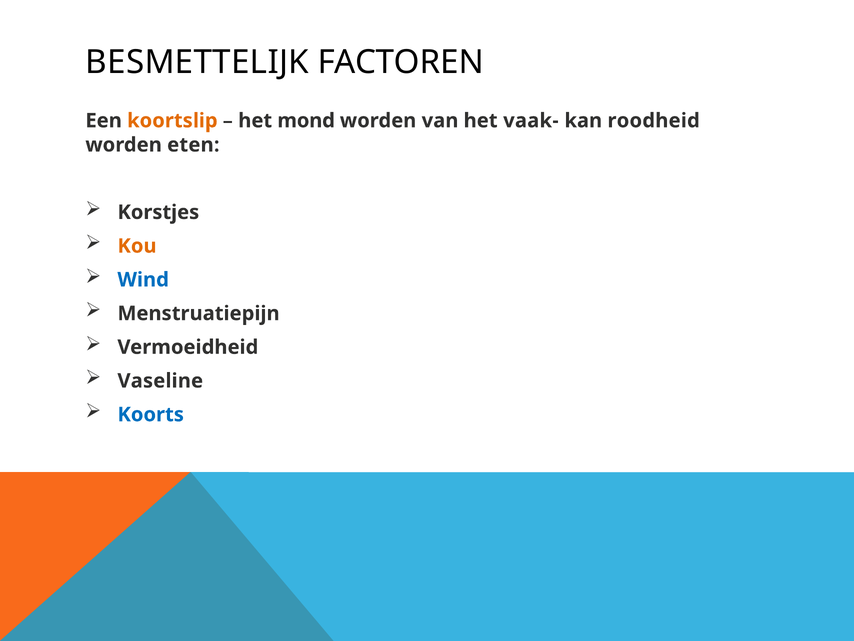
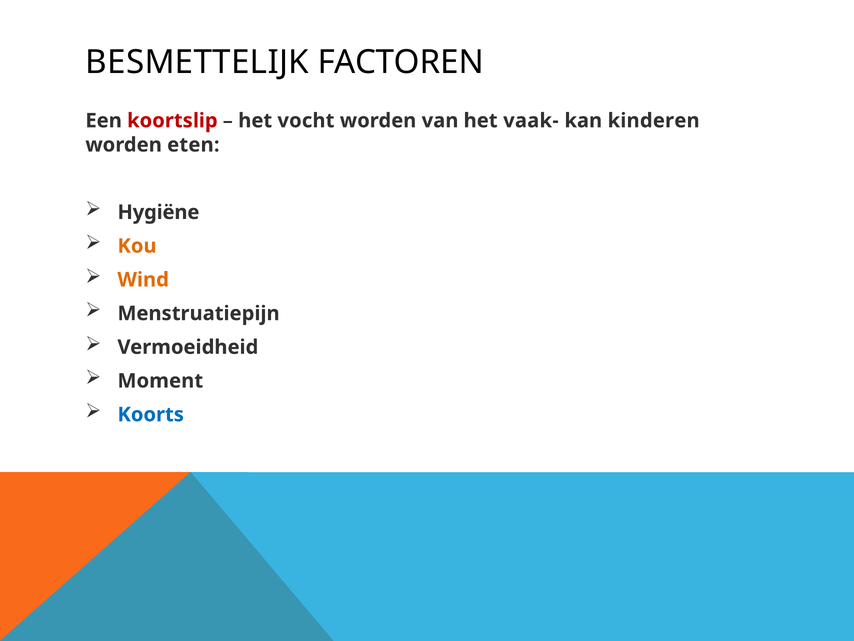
koortslip colour: orange -> red
mond: mond -> vocht
roodheid: roodheid -> kinderen
Korstjes: Korstjes -> Hygiëne
Wind colour: blue -> orange
Vaseline: Vaseline -> Moment
